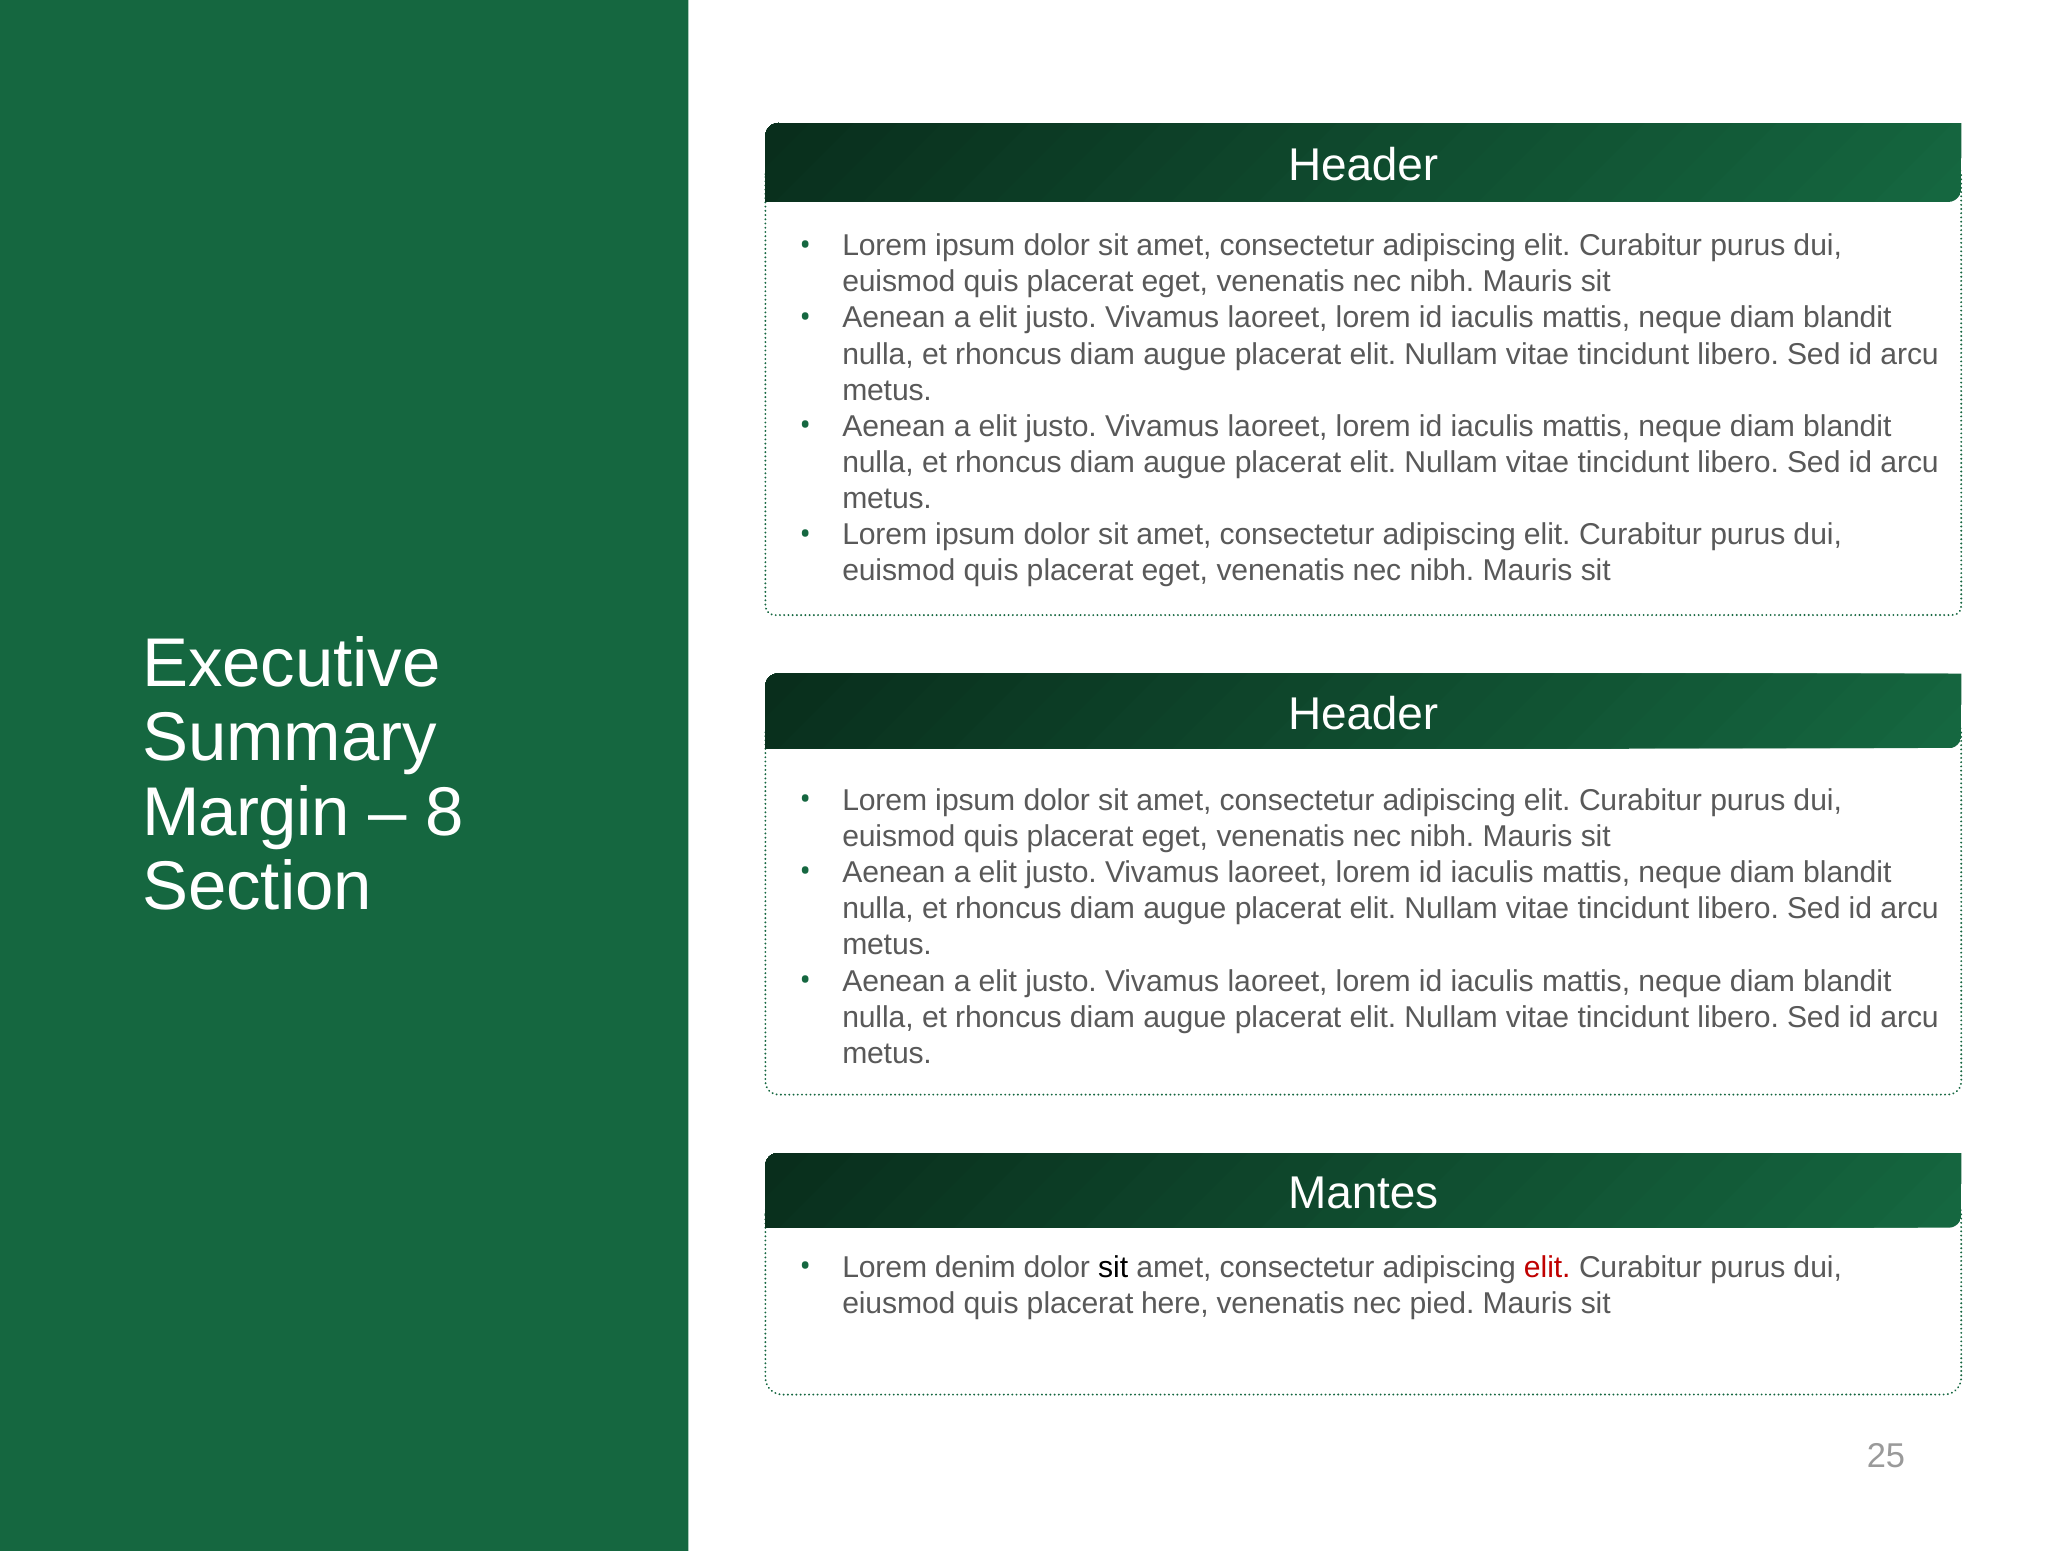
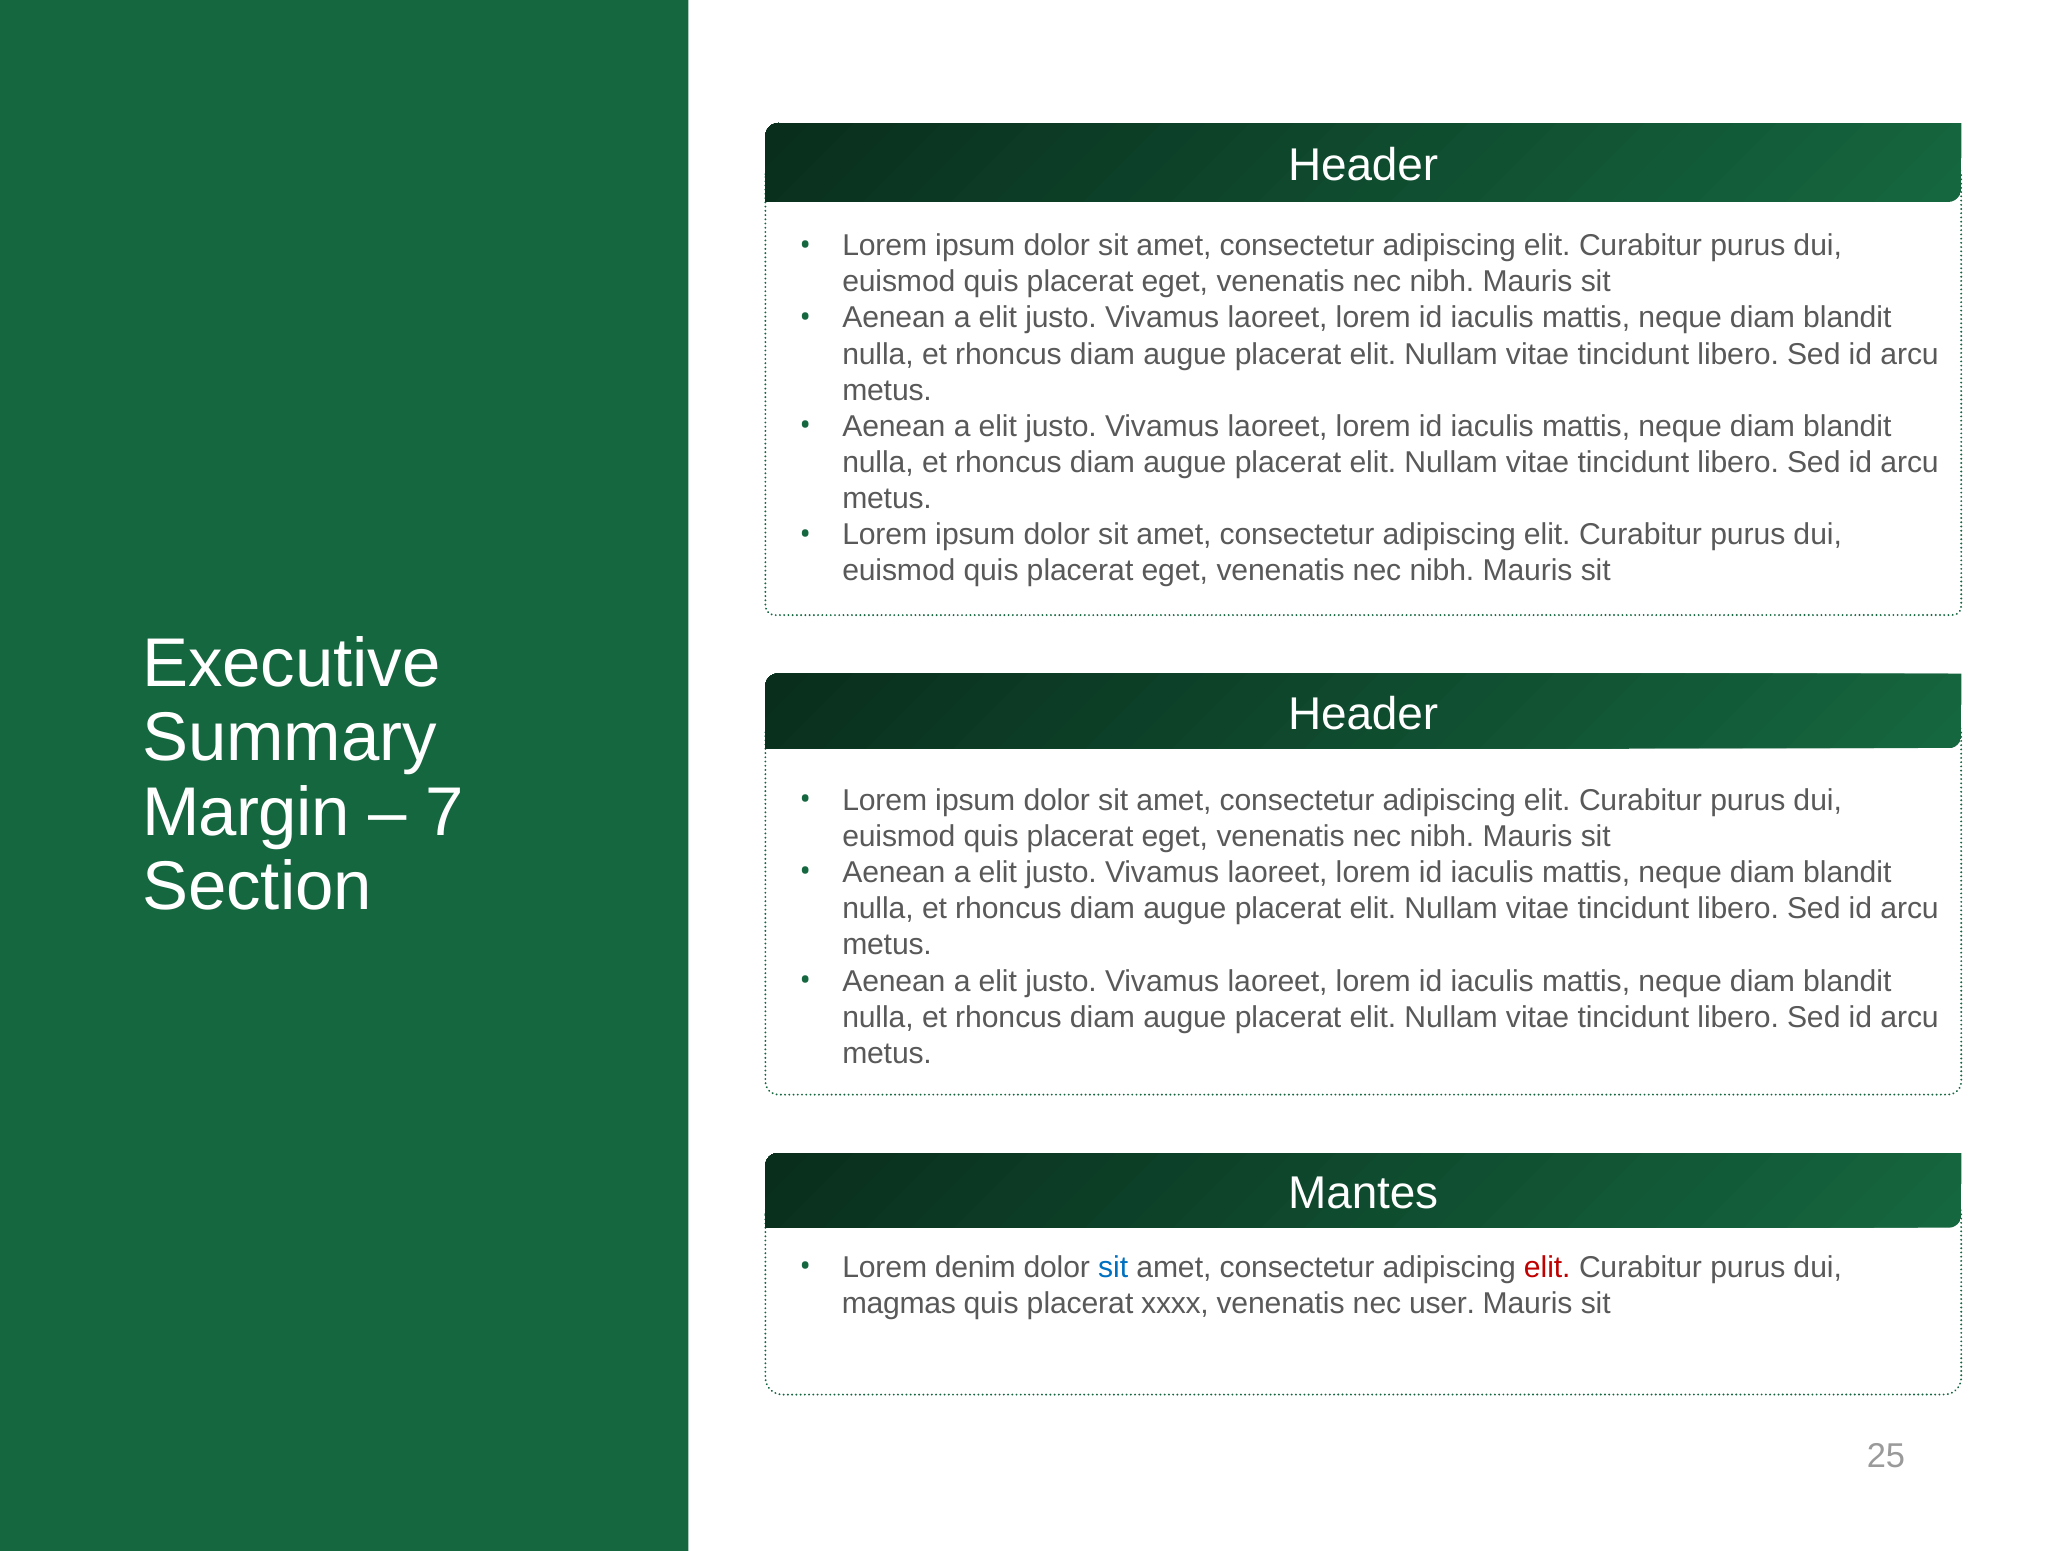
8: 8 -> 7
sit at (1113, 1268) colour: black -> blue
eiusmod: eiusmod -> magmas
here: here -> xxxx
pied: pied -> user
